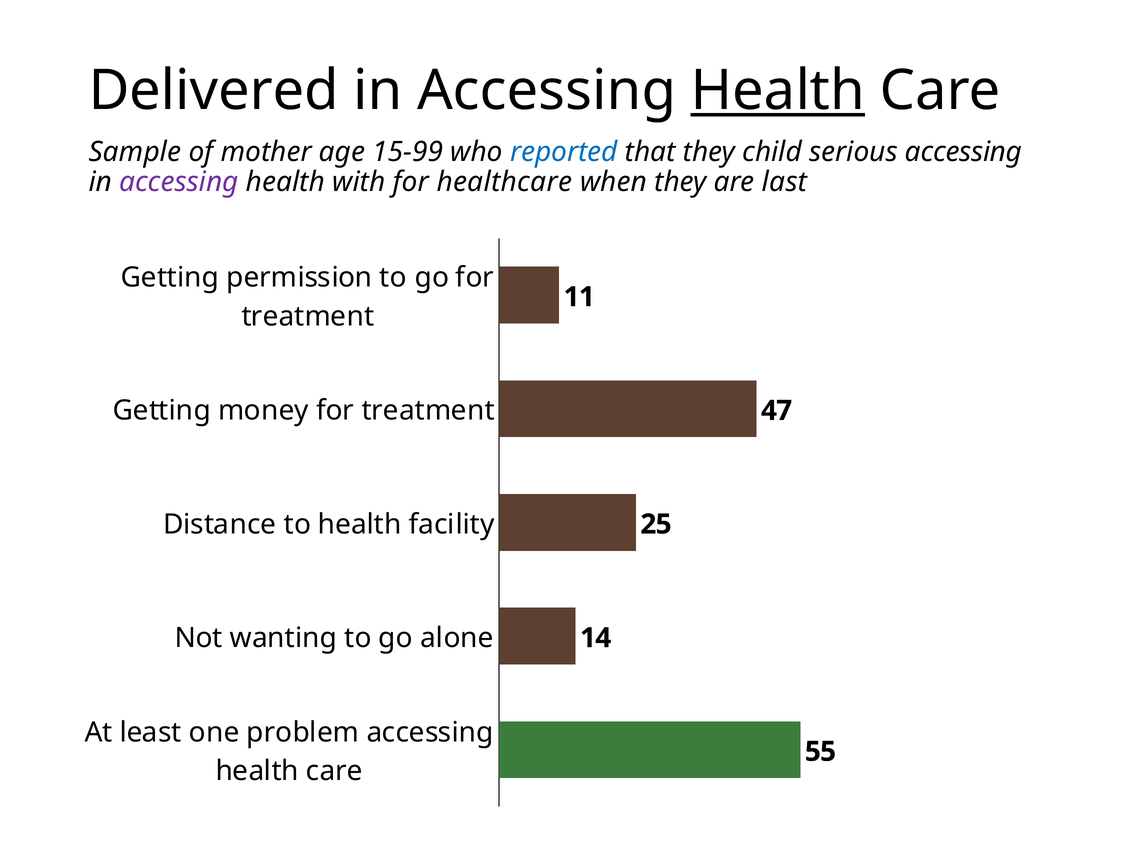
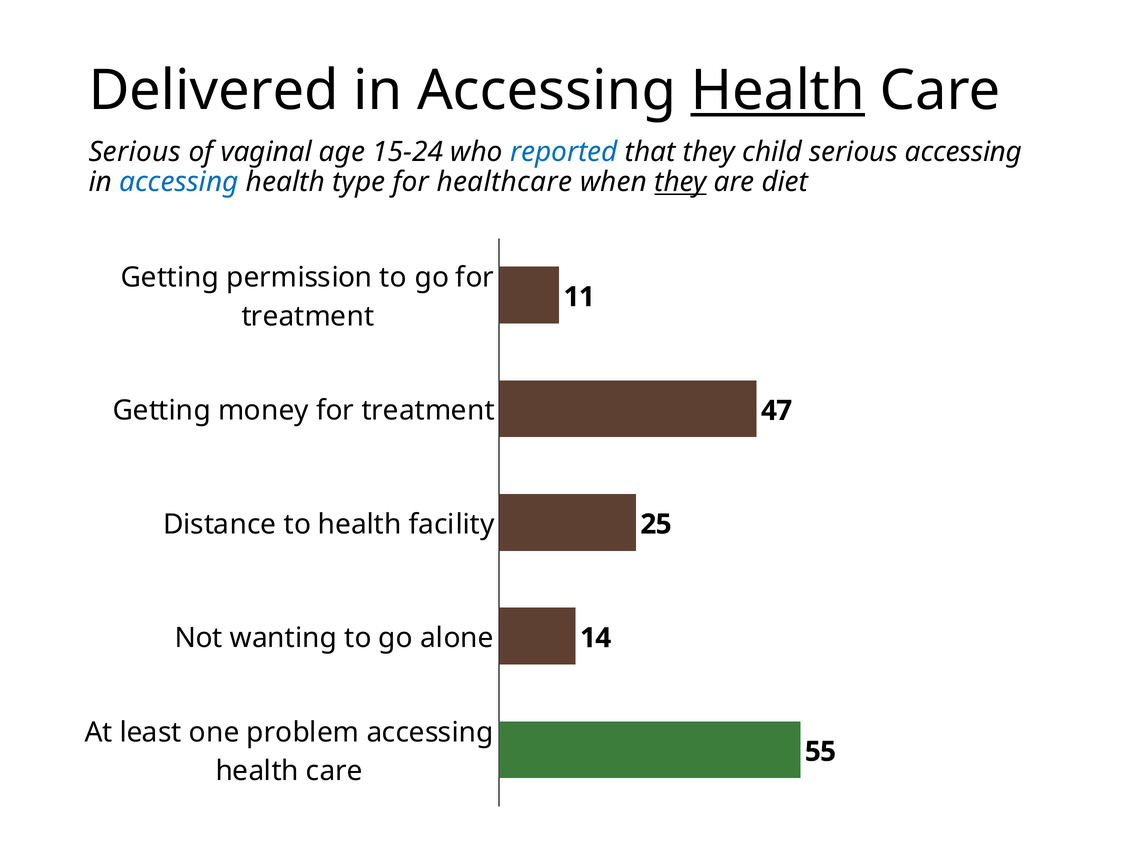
Sample at (135, 152): Sample -> Serious
mother: mother -> vaginal
15-99: 15-99 -> 15-24
accessing at (179, 182) colour: purple -> blue
with: with -> type
they at (680, 182) underline: none -> present
last: last -> diet
